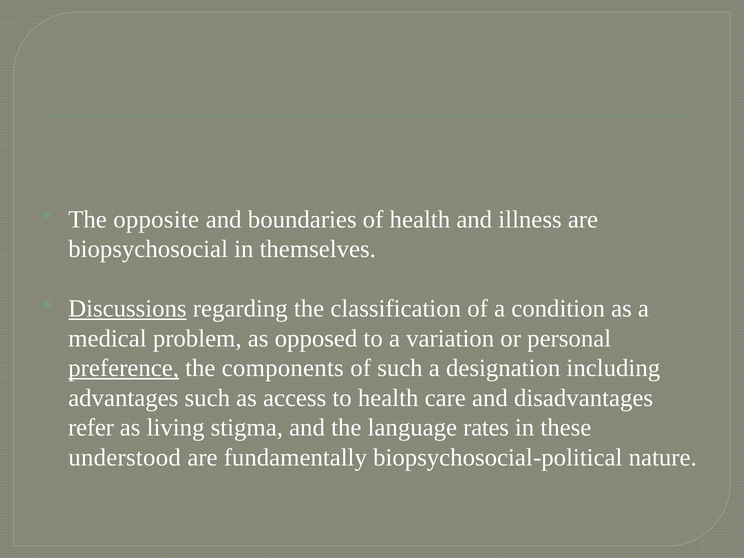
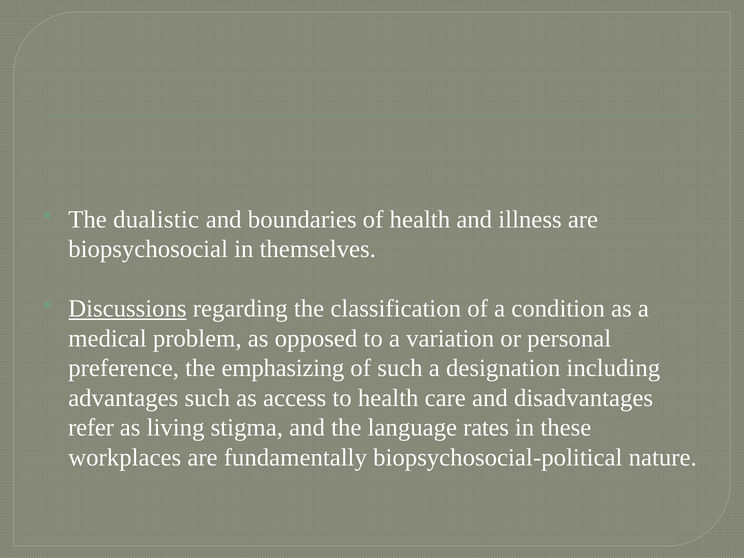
opposite: opposite -> dualistic
preference underline: present -> none
components: components -> emphasizing
understood: understood -> workplaces
